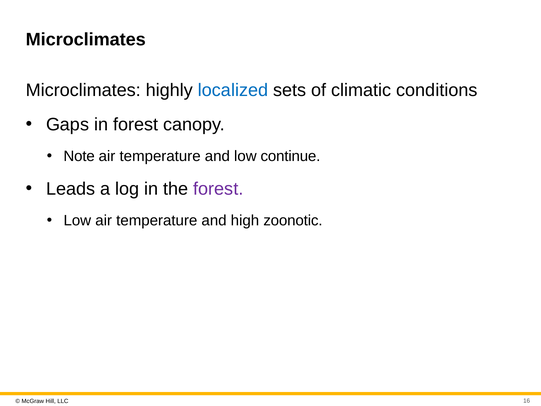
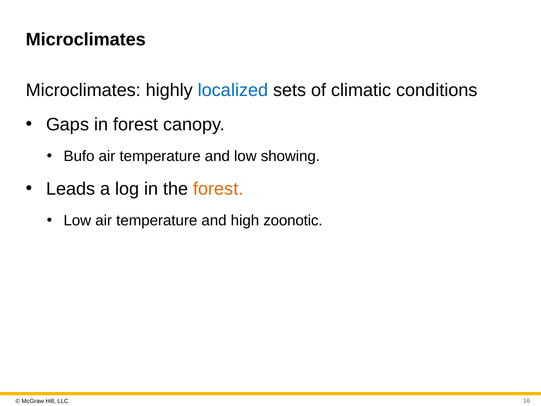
Note: Note -> Bufo
continue: continue -> showing
forest at (218, 189) colour: purple -> orange
